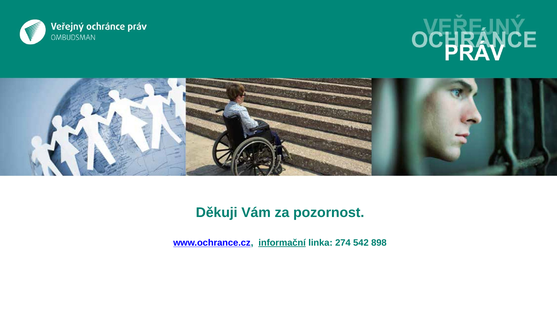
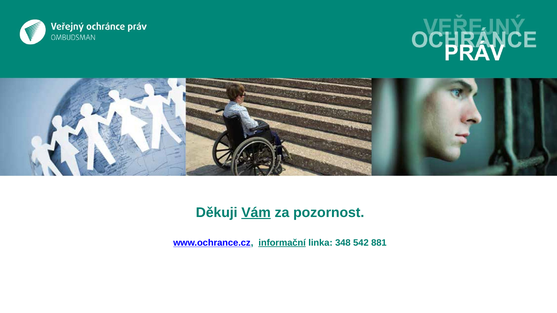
Vám underline: none -> present
274: 274 -> 348
898: 898 -> 881
